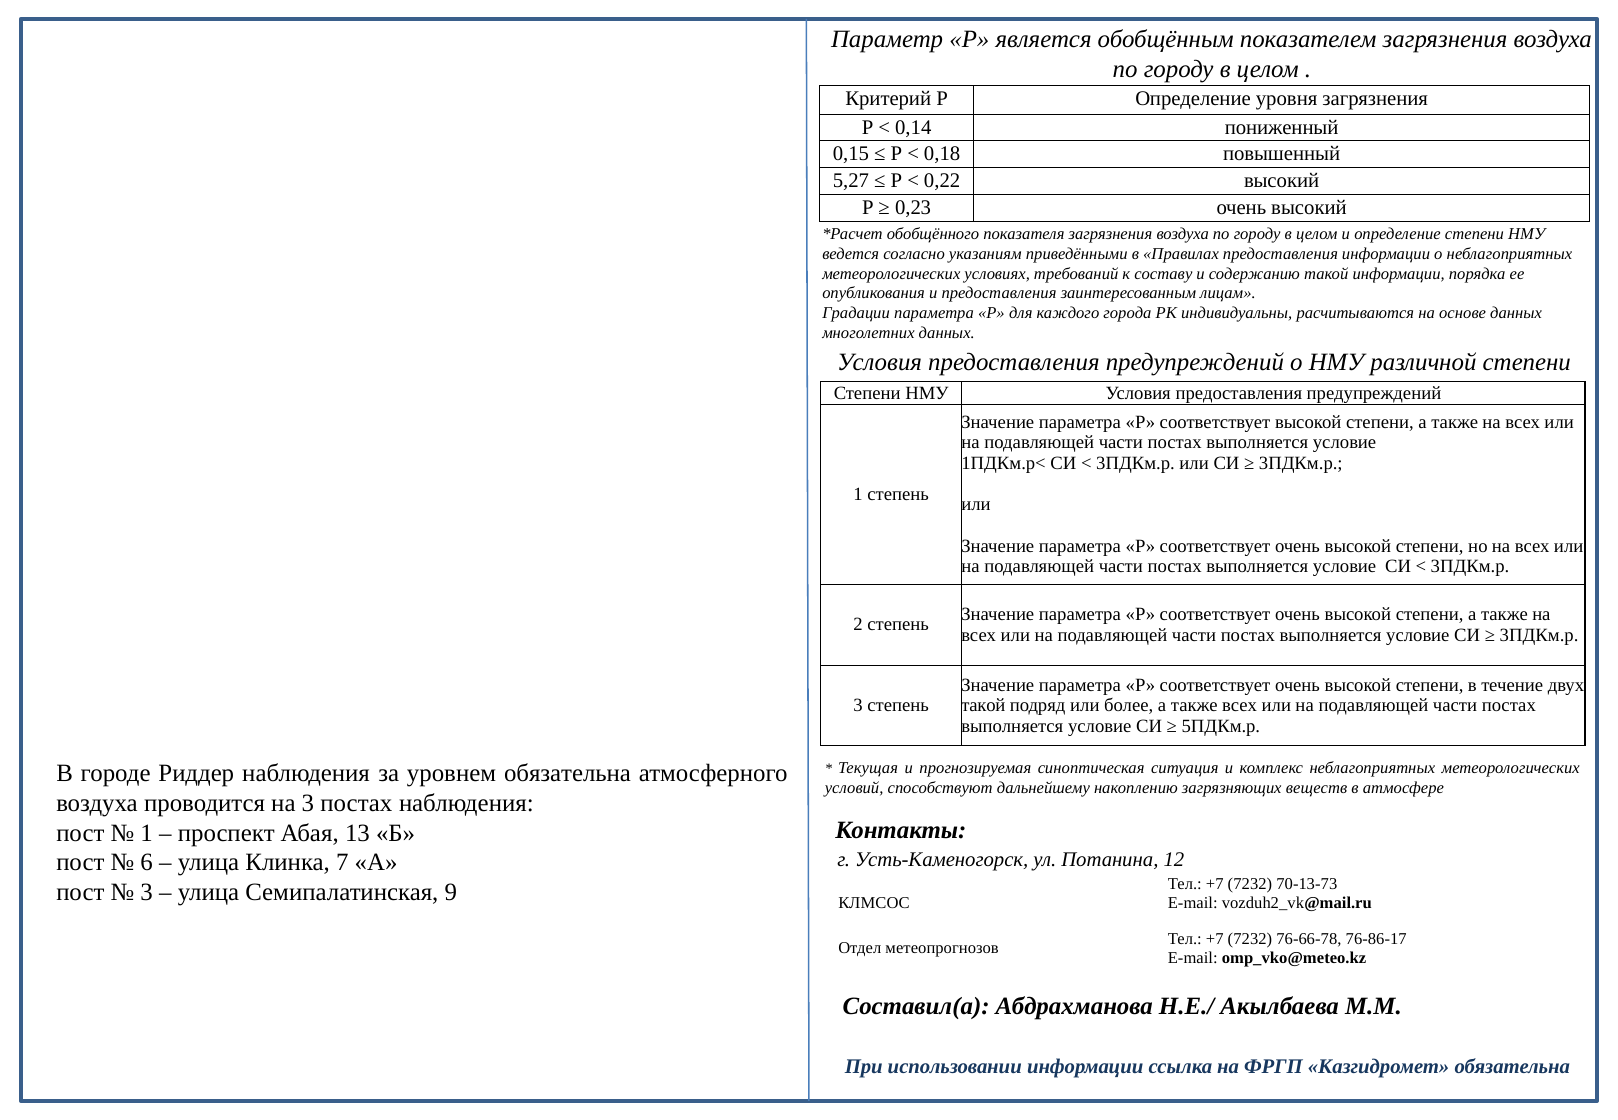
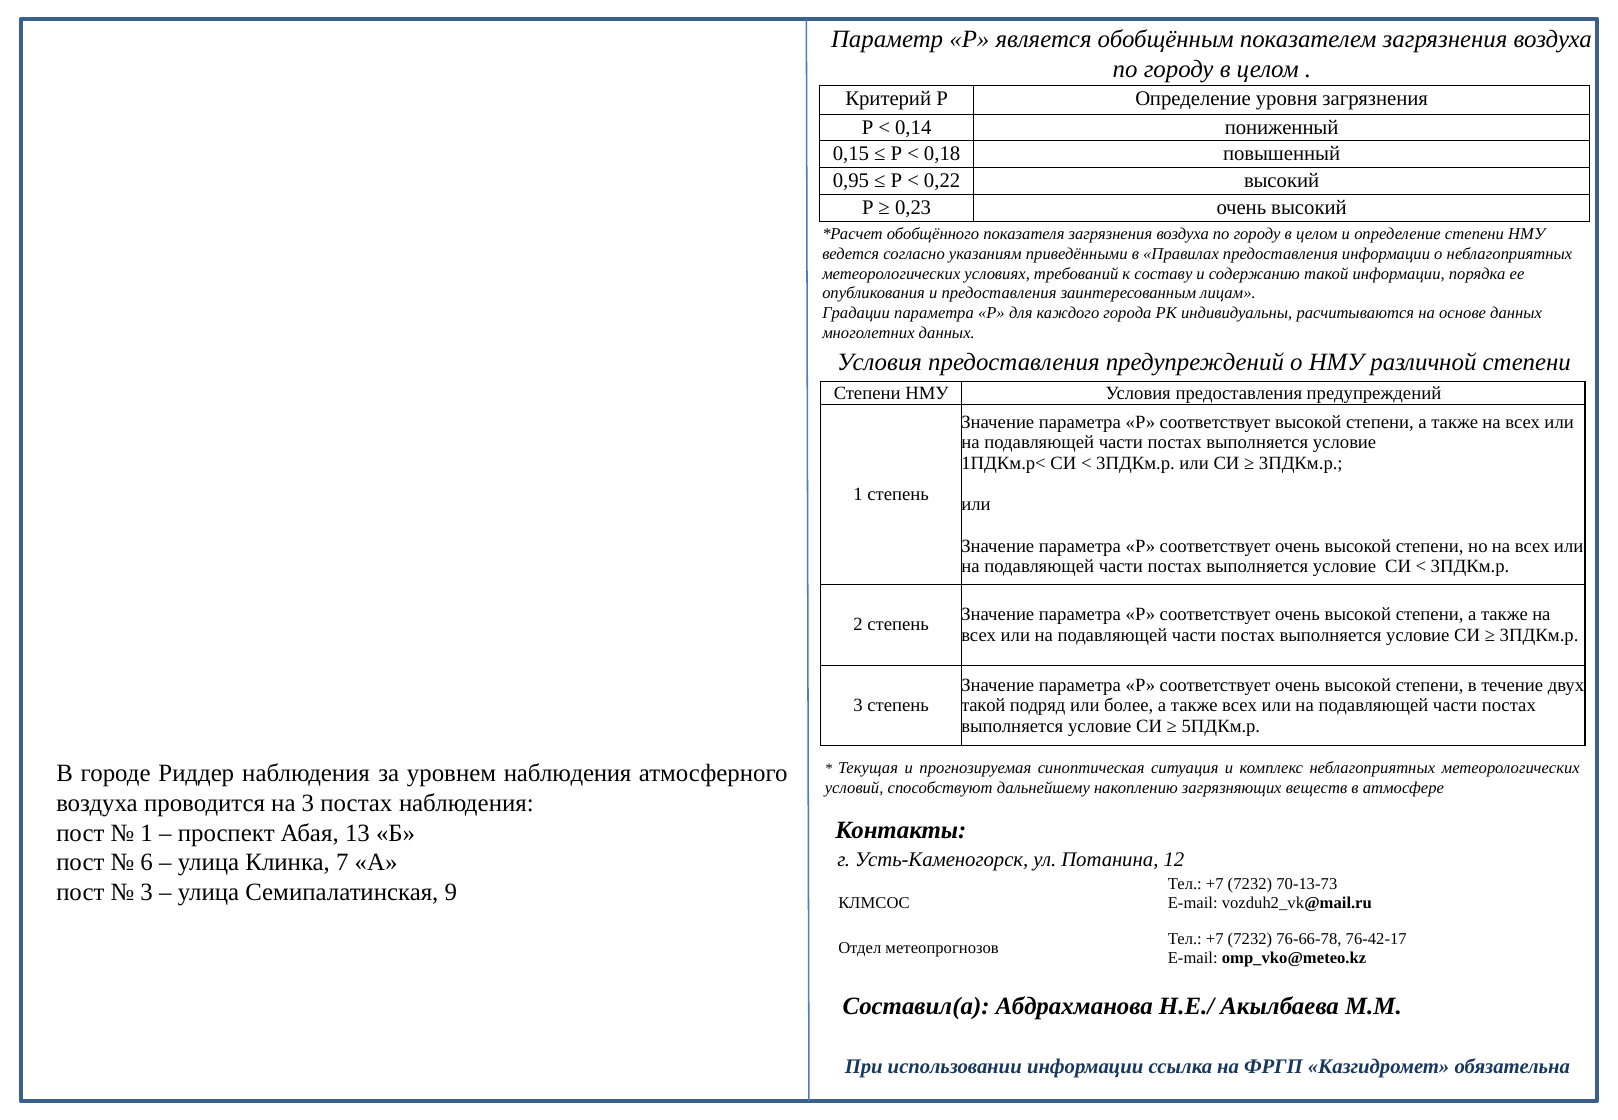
5,27: 5,27 -> 0,95
уровнем обязательна: обязательна -> наблюдения
76-86-17: 76-86-17 -> 76-42-17
